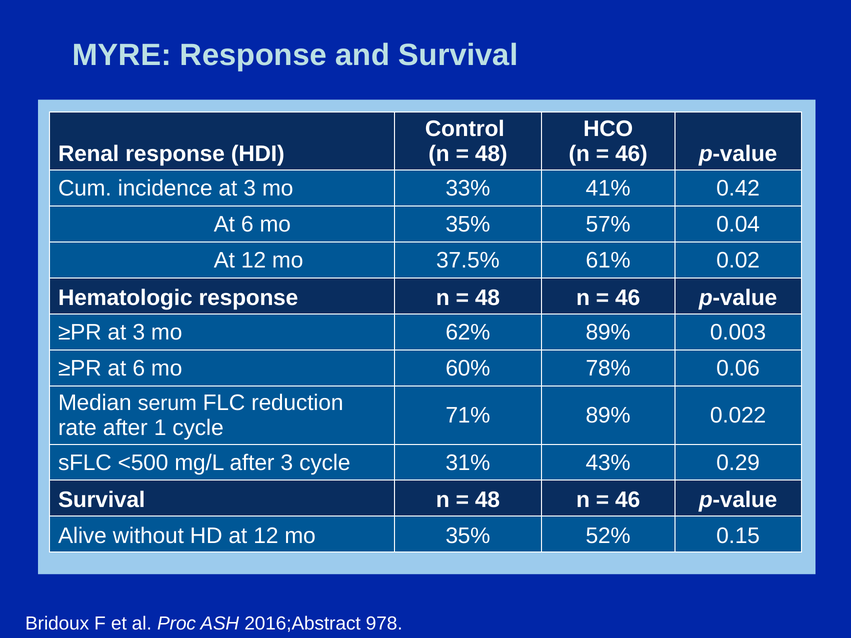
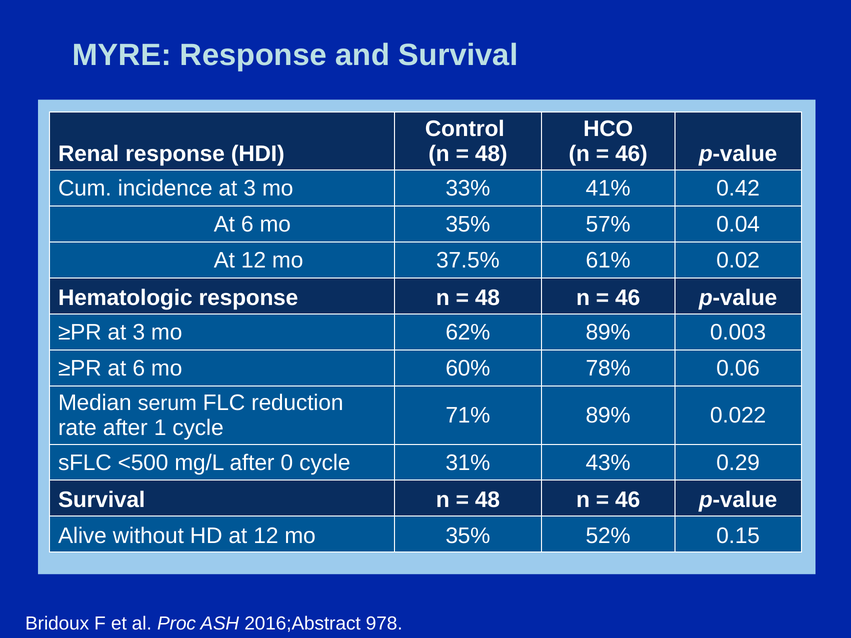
after 3: 3 -> 0
